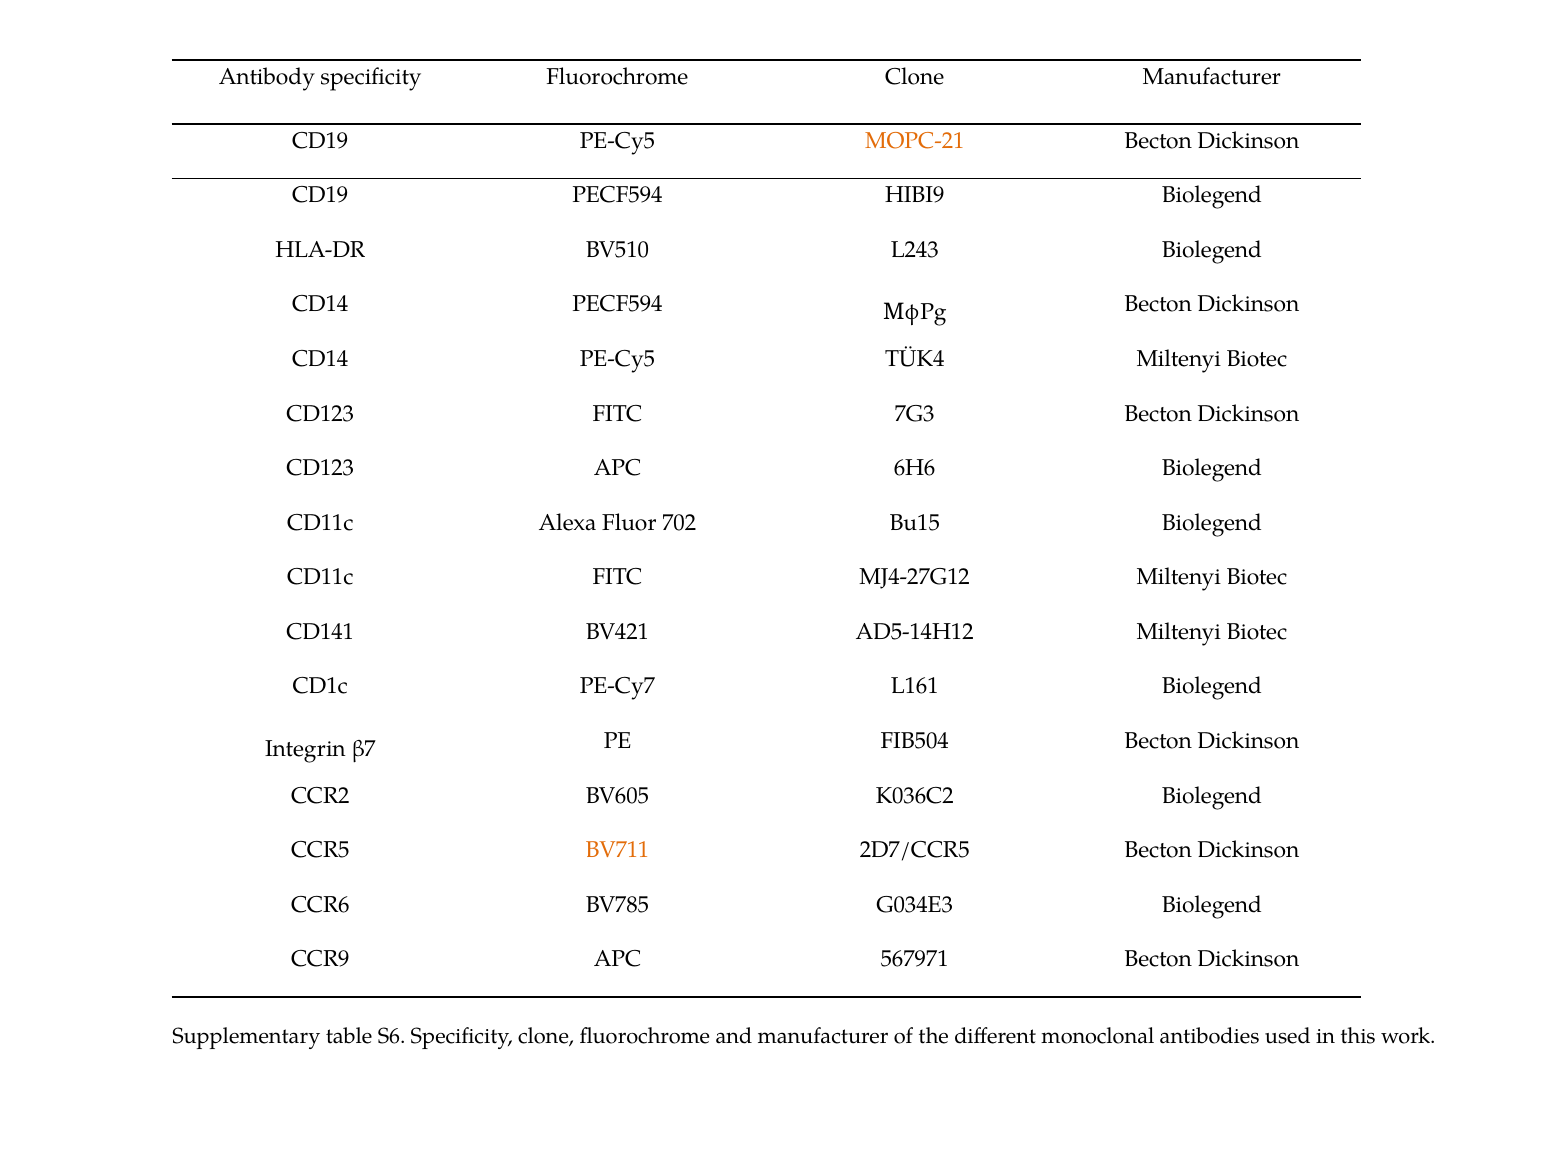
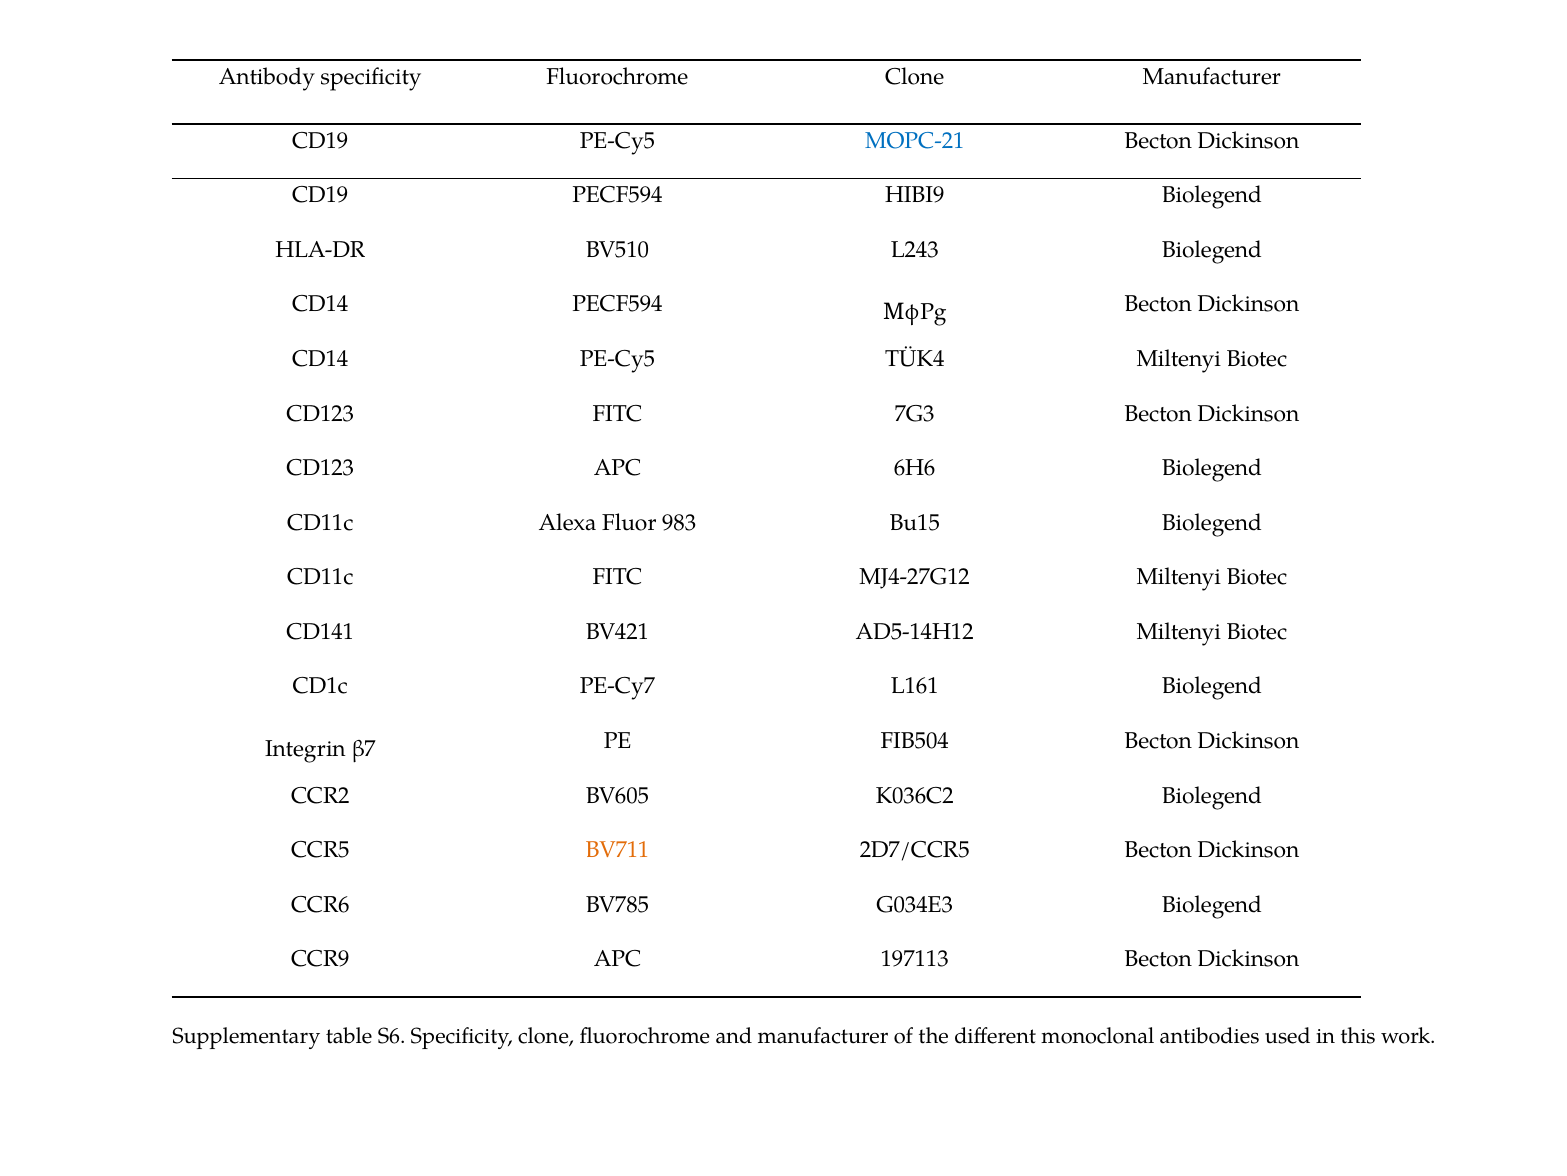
MOPC-21 colour: orange -> blue
702: 702 -> 983
567971: 567971 -> 197113
